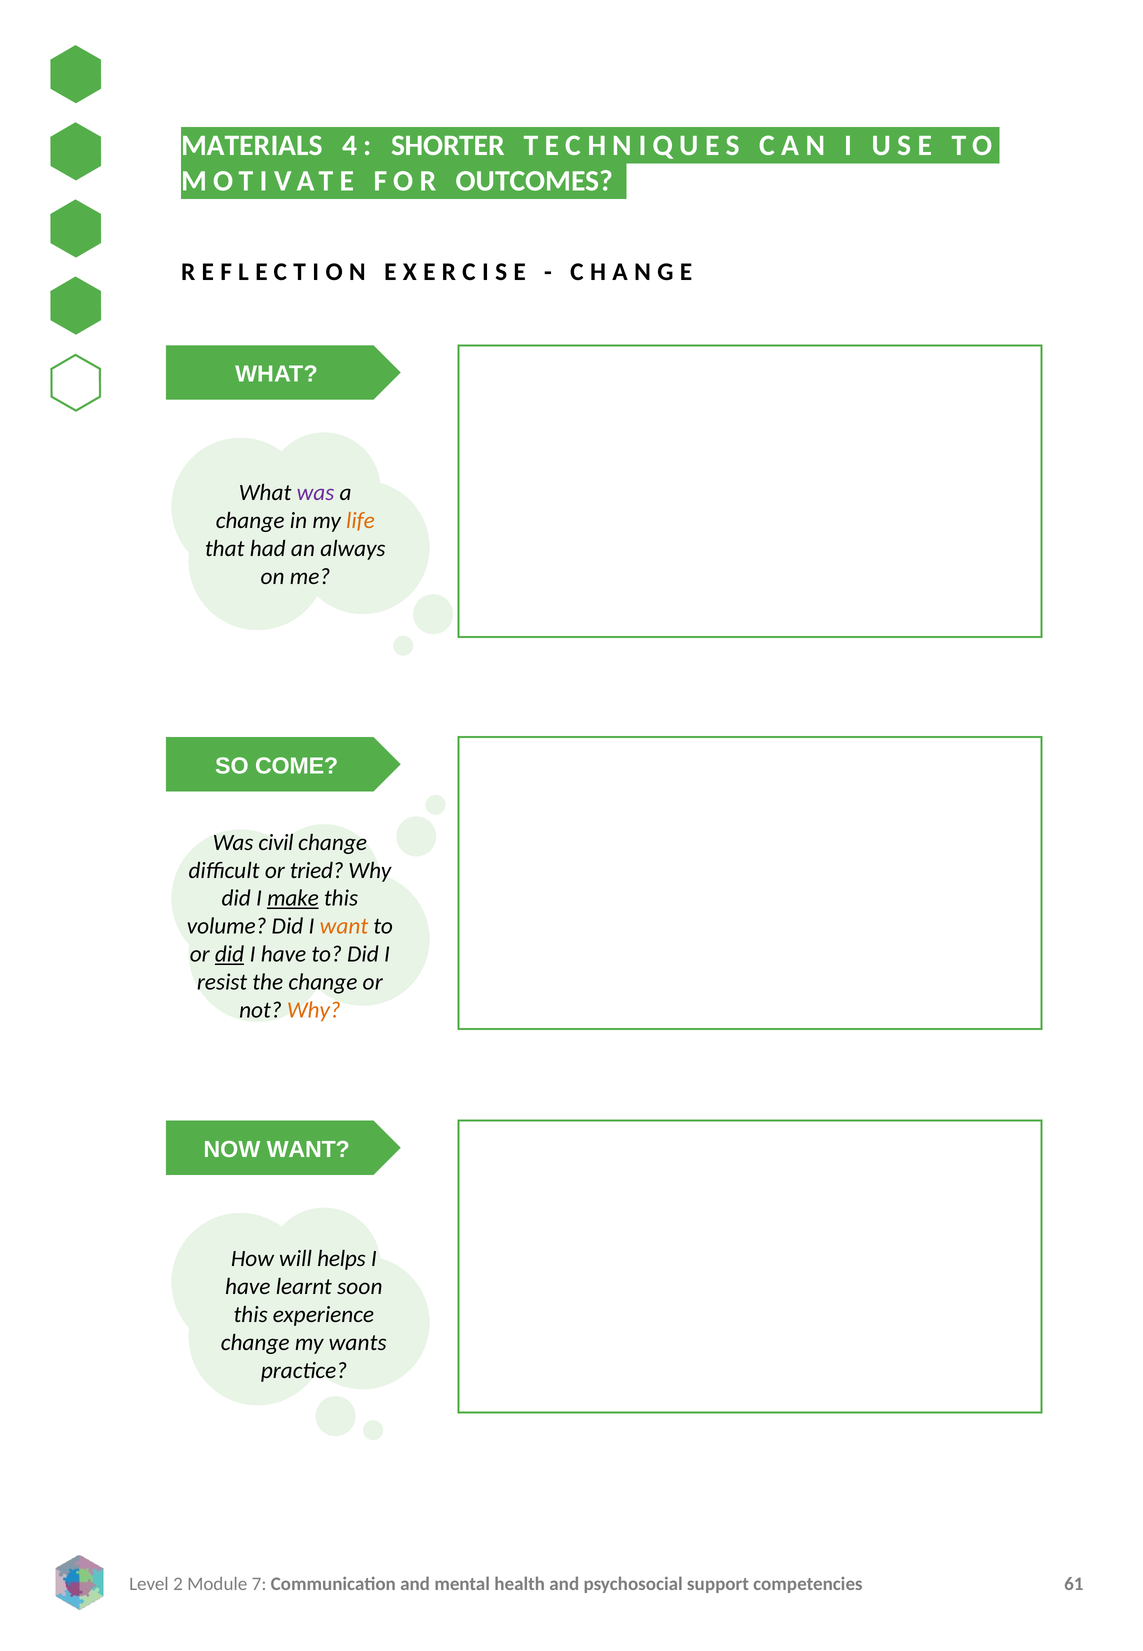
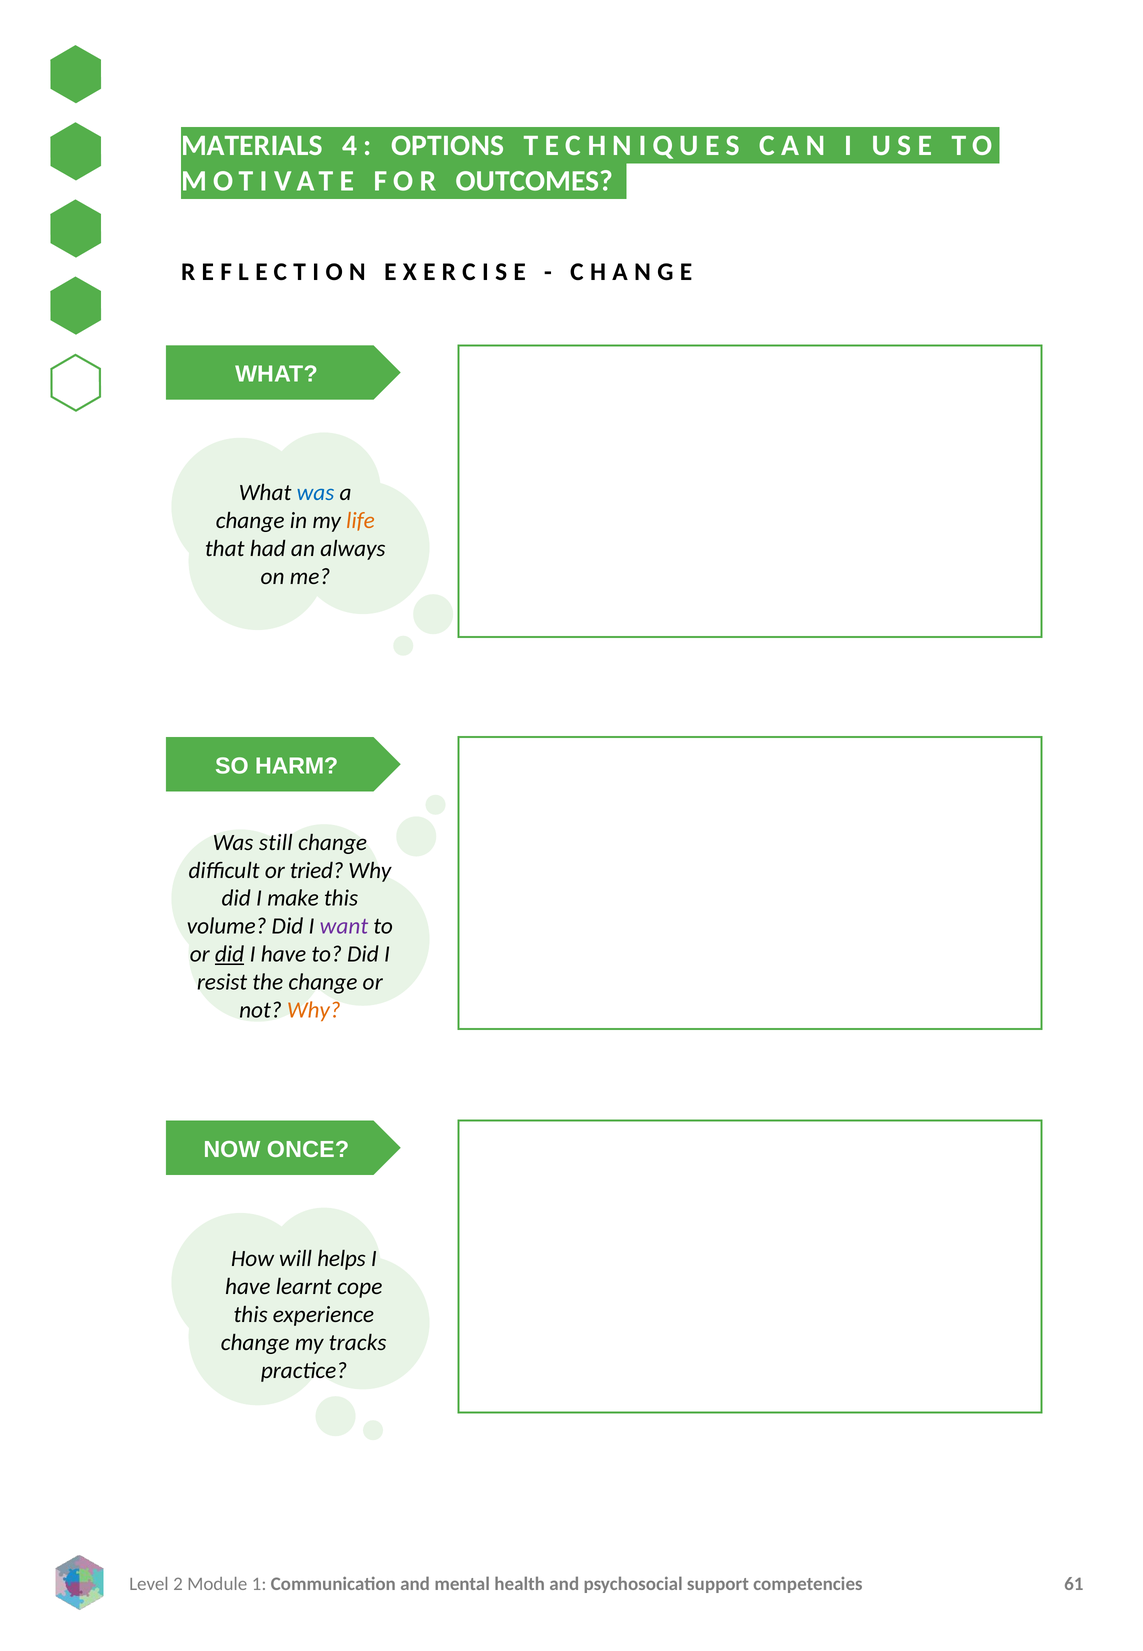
SHORTER: SHORTER -> OPTIONS
was at (316, 493) colour: purple -> blue
COME: COME -> HARM
civil: civil -> still
make underline: present -> none
want at (344, 926) colour: orange -> purple
NOW WANT: WANT -> ONCE
soon: soon -> cope
wants: wants -> tracks
7: 7 -> 1
